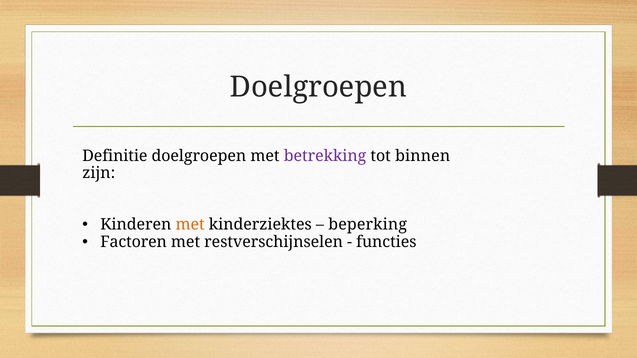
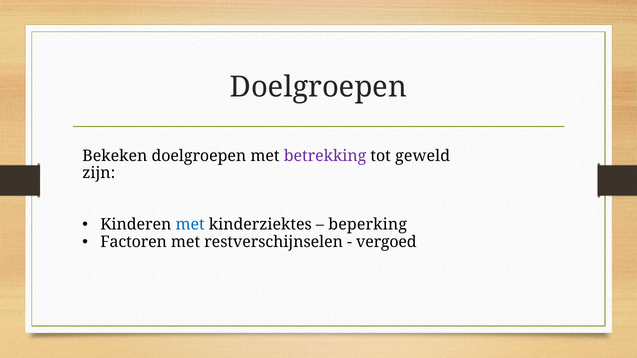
Definitie: Definitie -> Bekeken
binnen: binnen -> geweld
met at (190, 225) colour: orange -> blue
functies: functies -> vergoed
